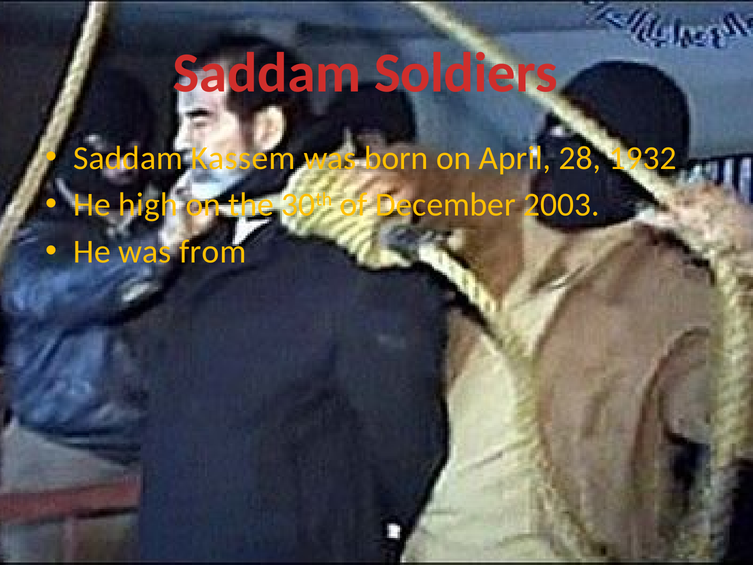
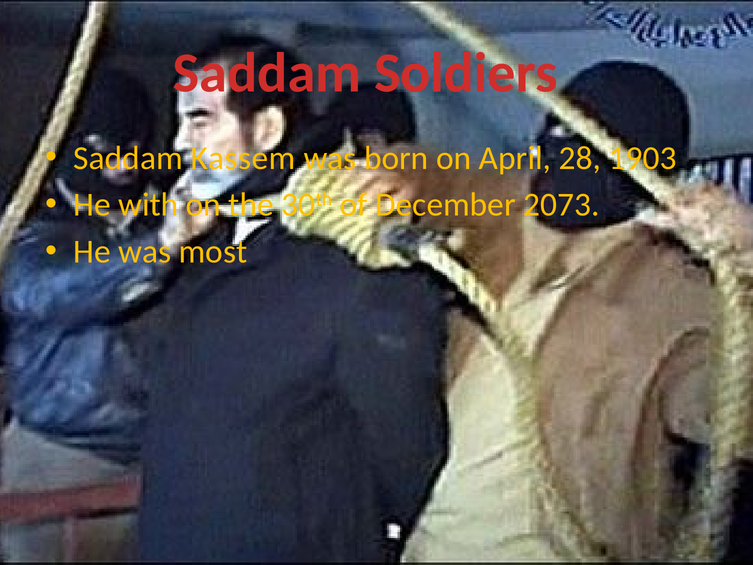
1932: 1932 -> 1903
high: high -> with
2003: 2003 -> 2073
from: from -> most
